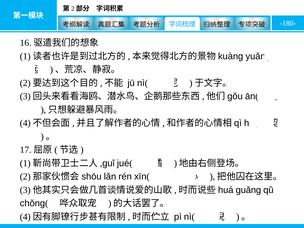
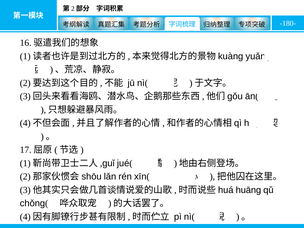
guǎng: guǎng -> huāng
